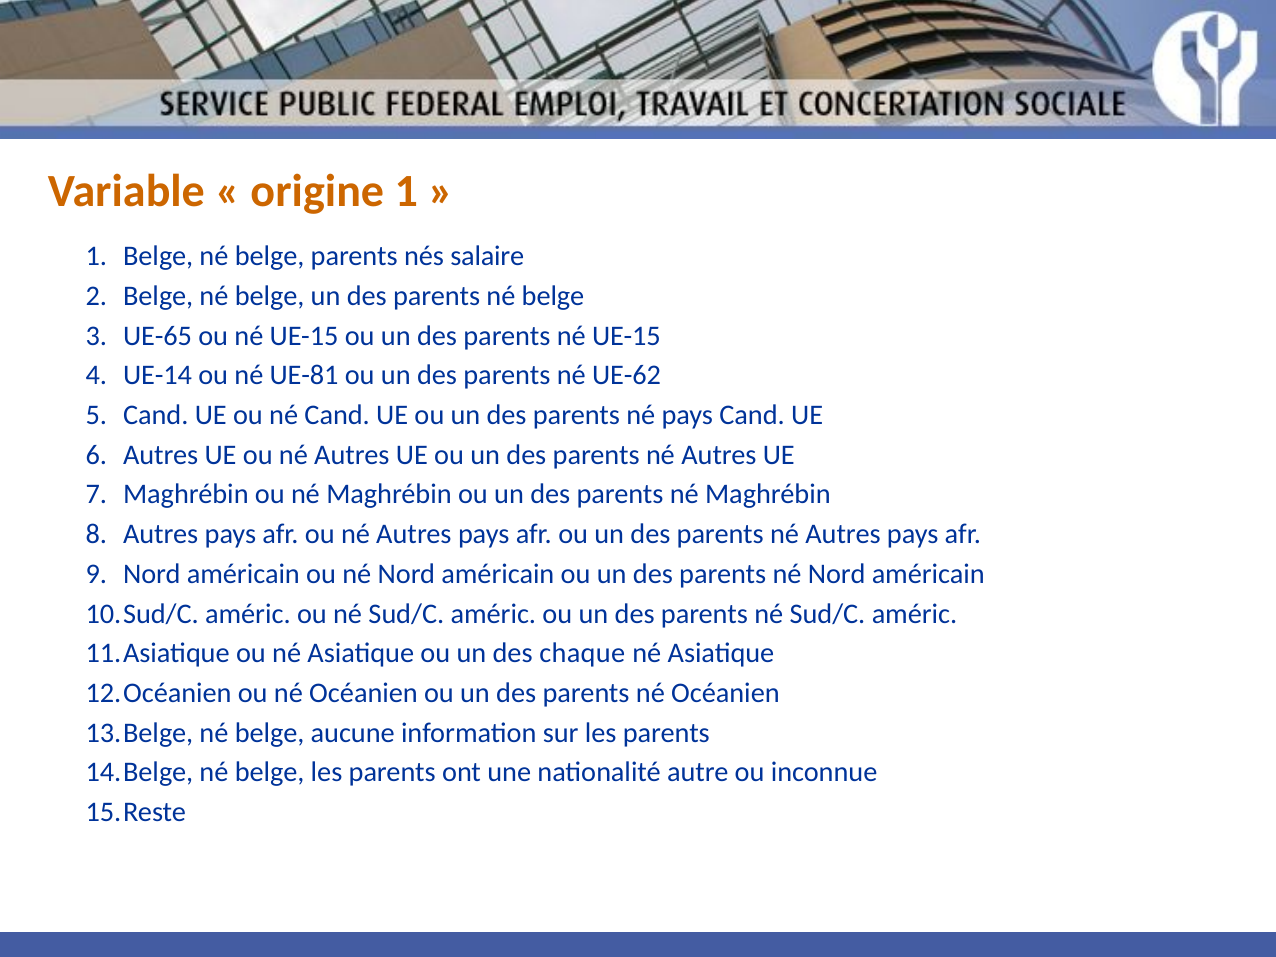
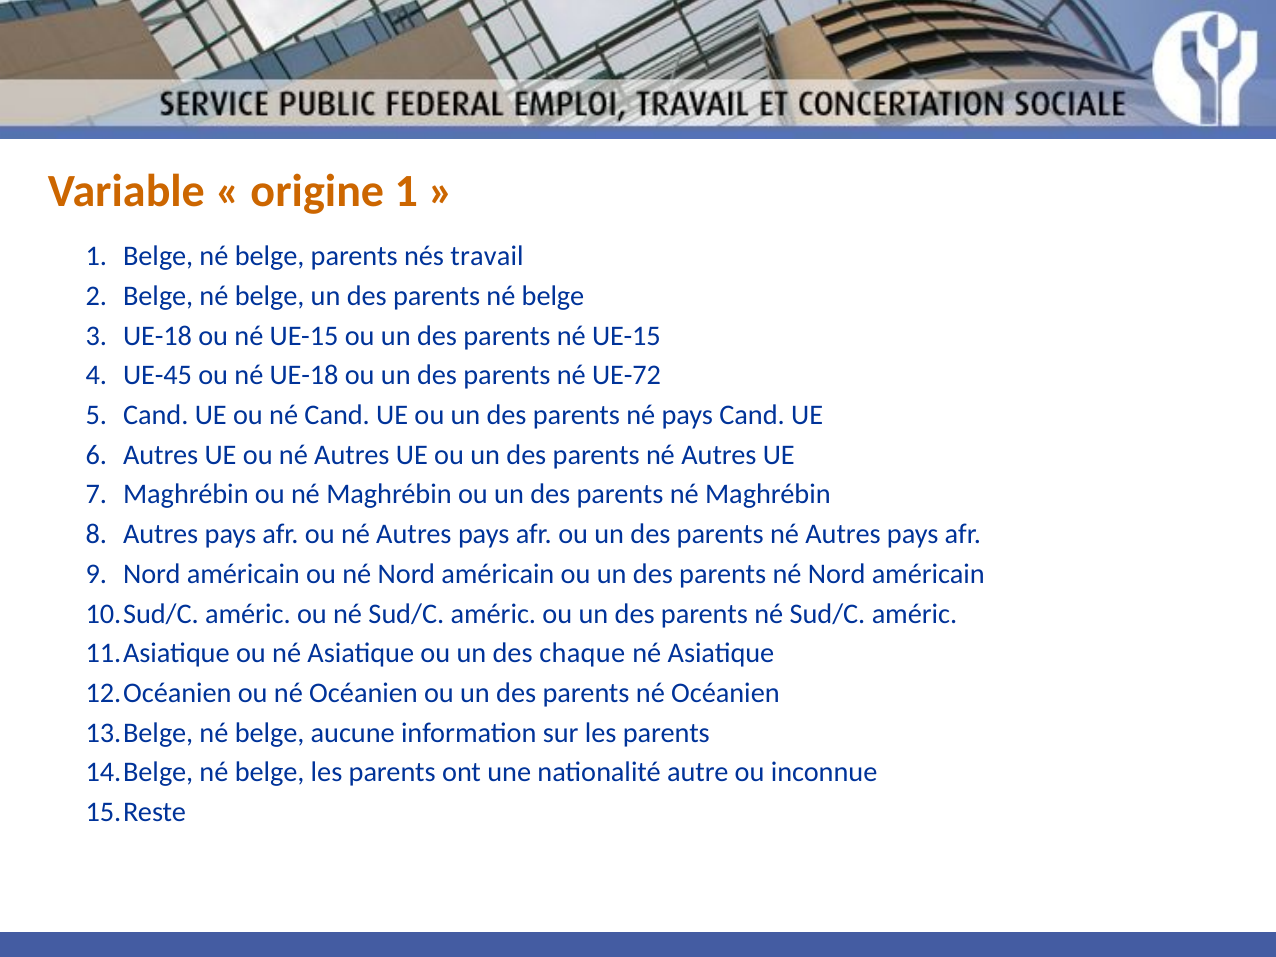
salaire: salaire -> travail
UE-65 at (158, 336): UE-65 -> UE-18
UE-14: UE-14 -> UE-45
né UE-81: UE-81 -> UE-18
UE-62: UE-62 -> UE-72
